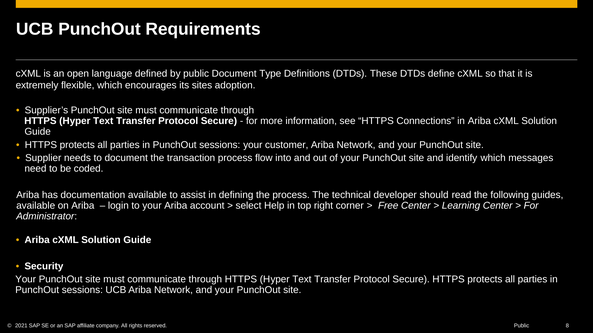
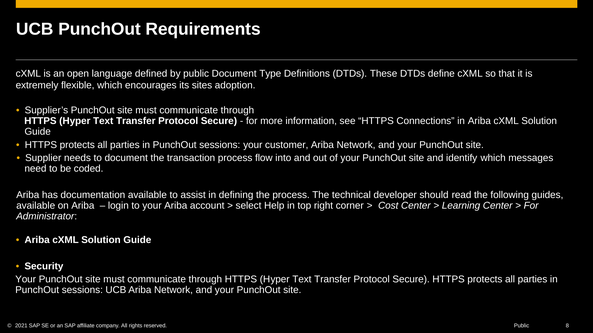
Free: Free -> Cost
